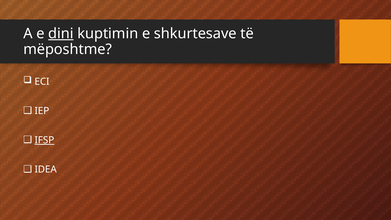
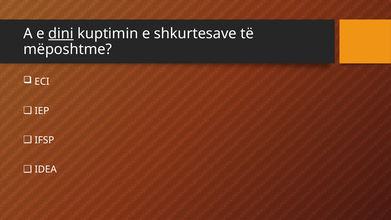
IFSP underline: present -> none
